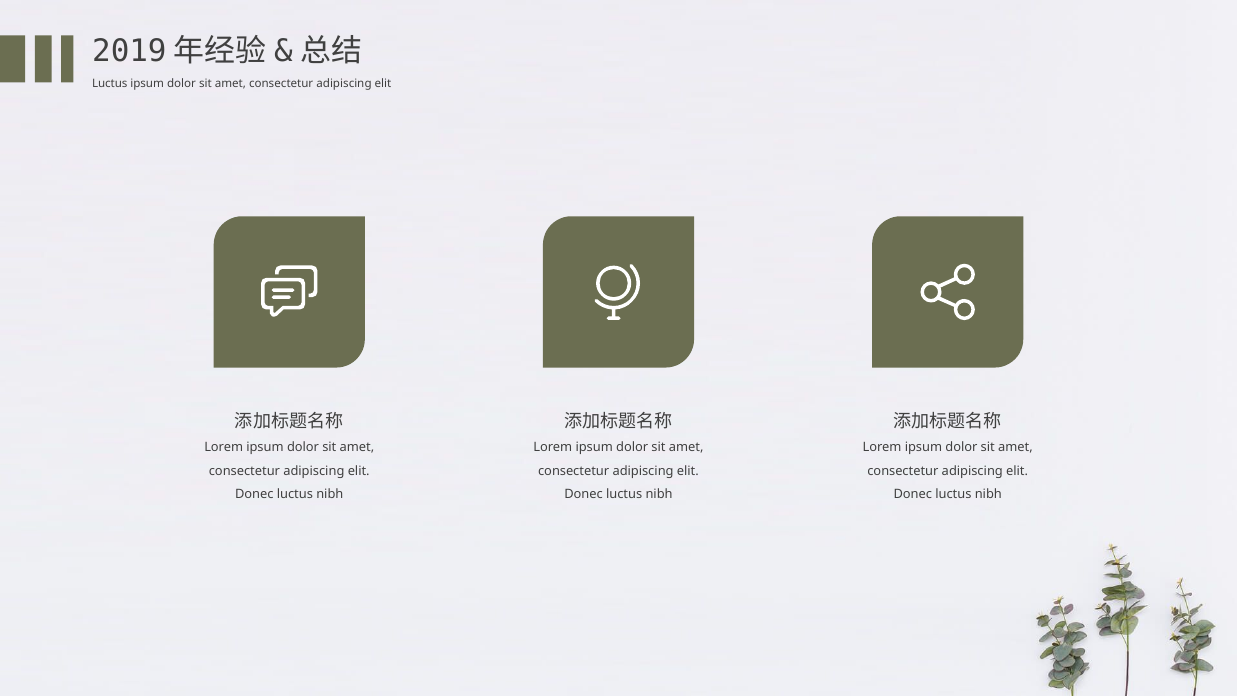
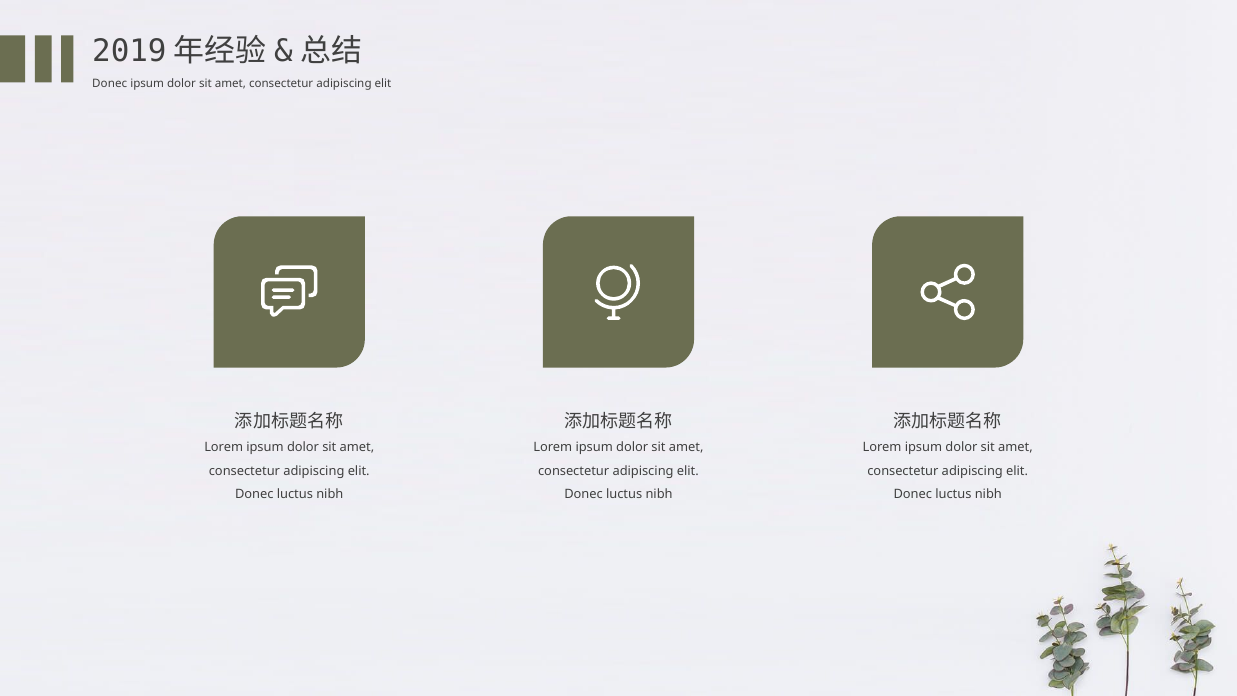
Luctus at (110, 83): Luctus -> Donec
